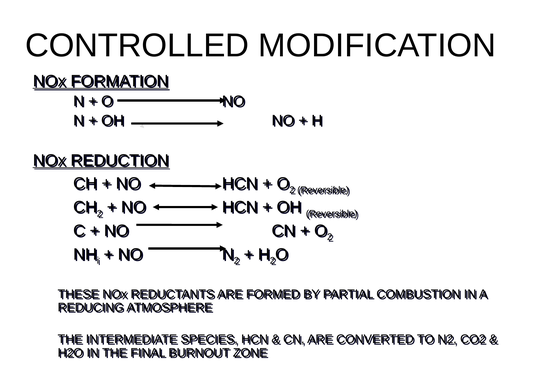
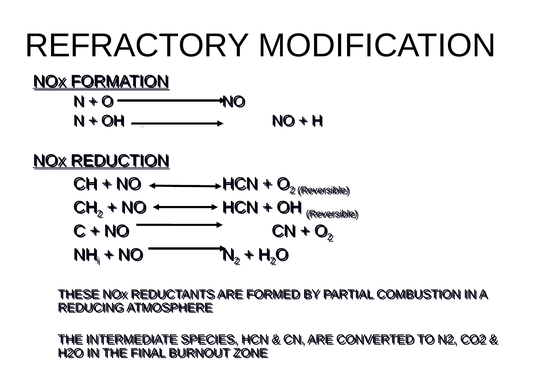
CONTROLLED: CONTROLLED -> REFRACTORY
